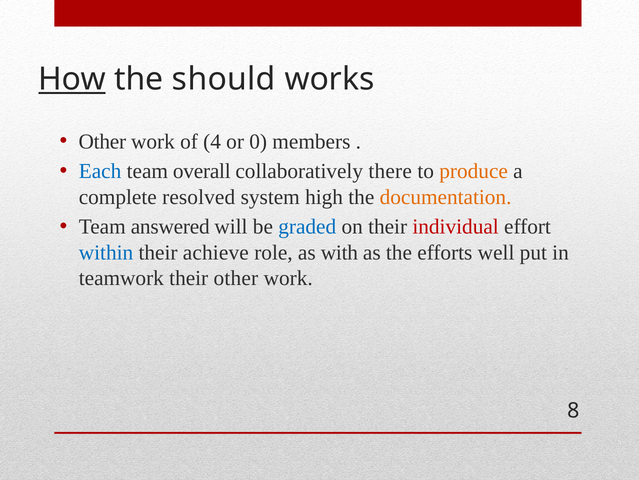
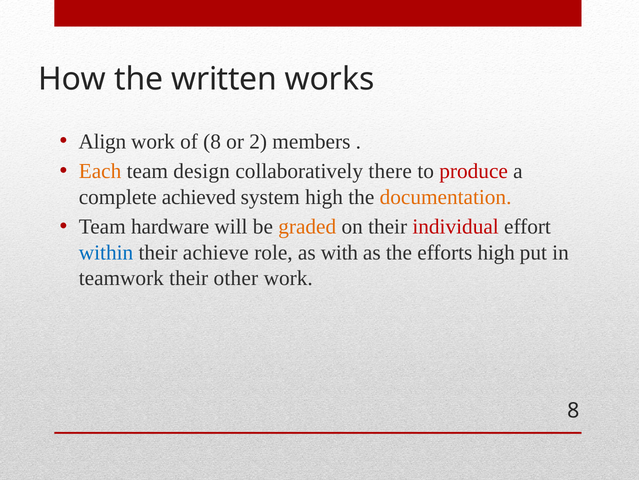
How underline: present -> none
should: should -> written
Other at (102, 141): Other -> Align
of 4: 4 -> 8
0: 0 -> 2
Each colour: blue -> orange
overall: overall -> design
produce colour: orange -> red
resolved: resolved -> achieved
answered: answered -> hardware
graded colour: blue -> orange
efforts well: well -> high
